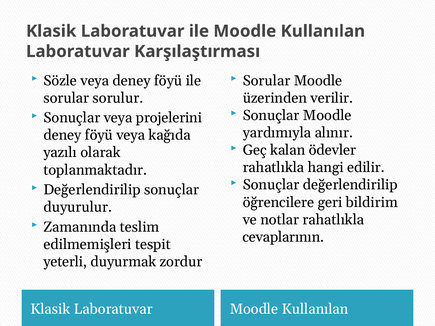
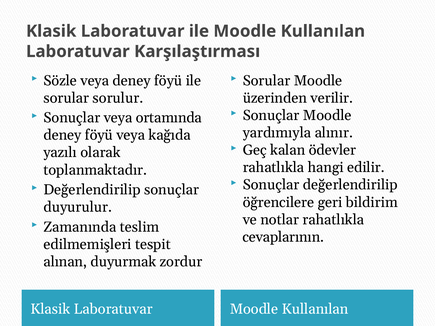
projelerini: projelerini -> ortamında
yeterli: yeterli -> alınan
